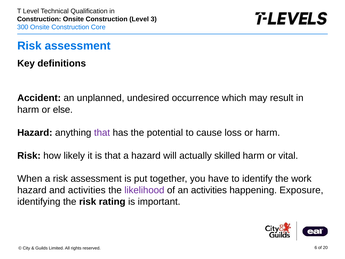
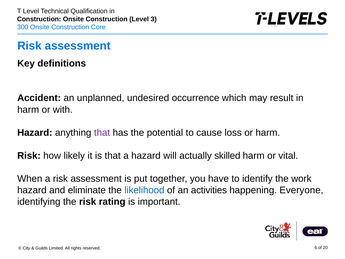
else: else -> with
and activities: activities -> eliminate
likelihood colour: purple -> blue
Exposure: Exposure -> Everyone
